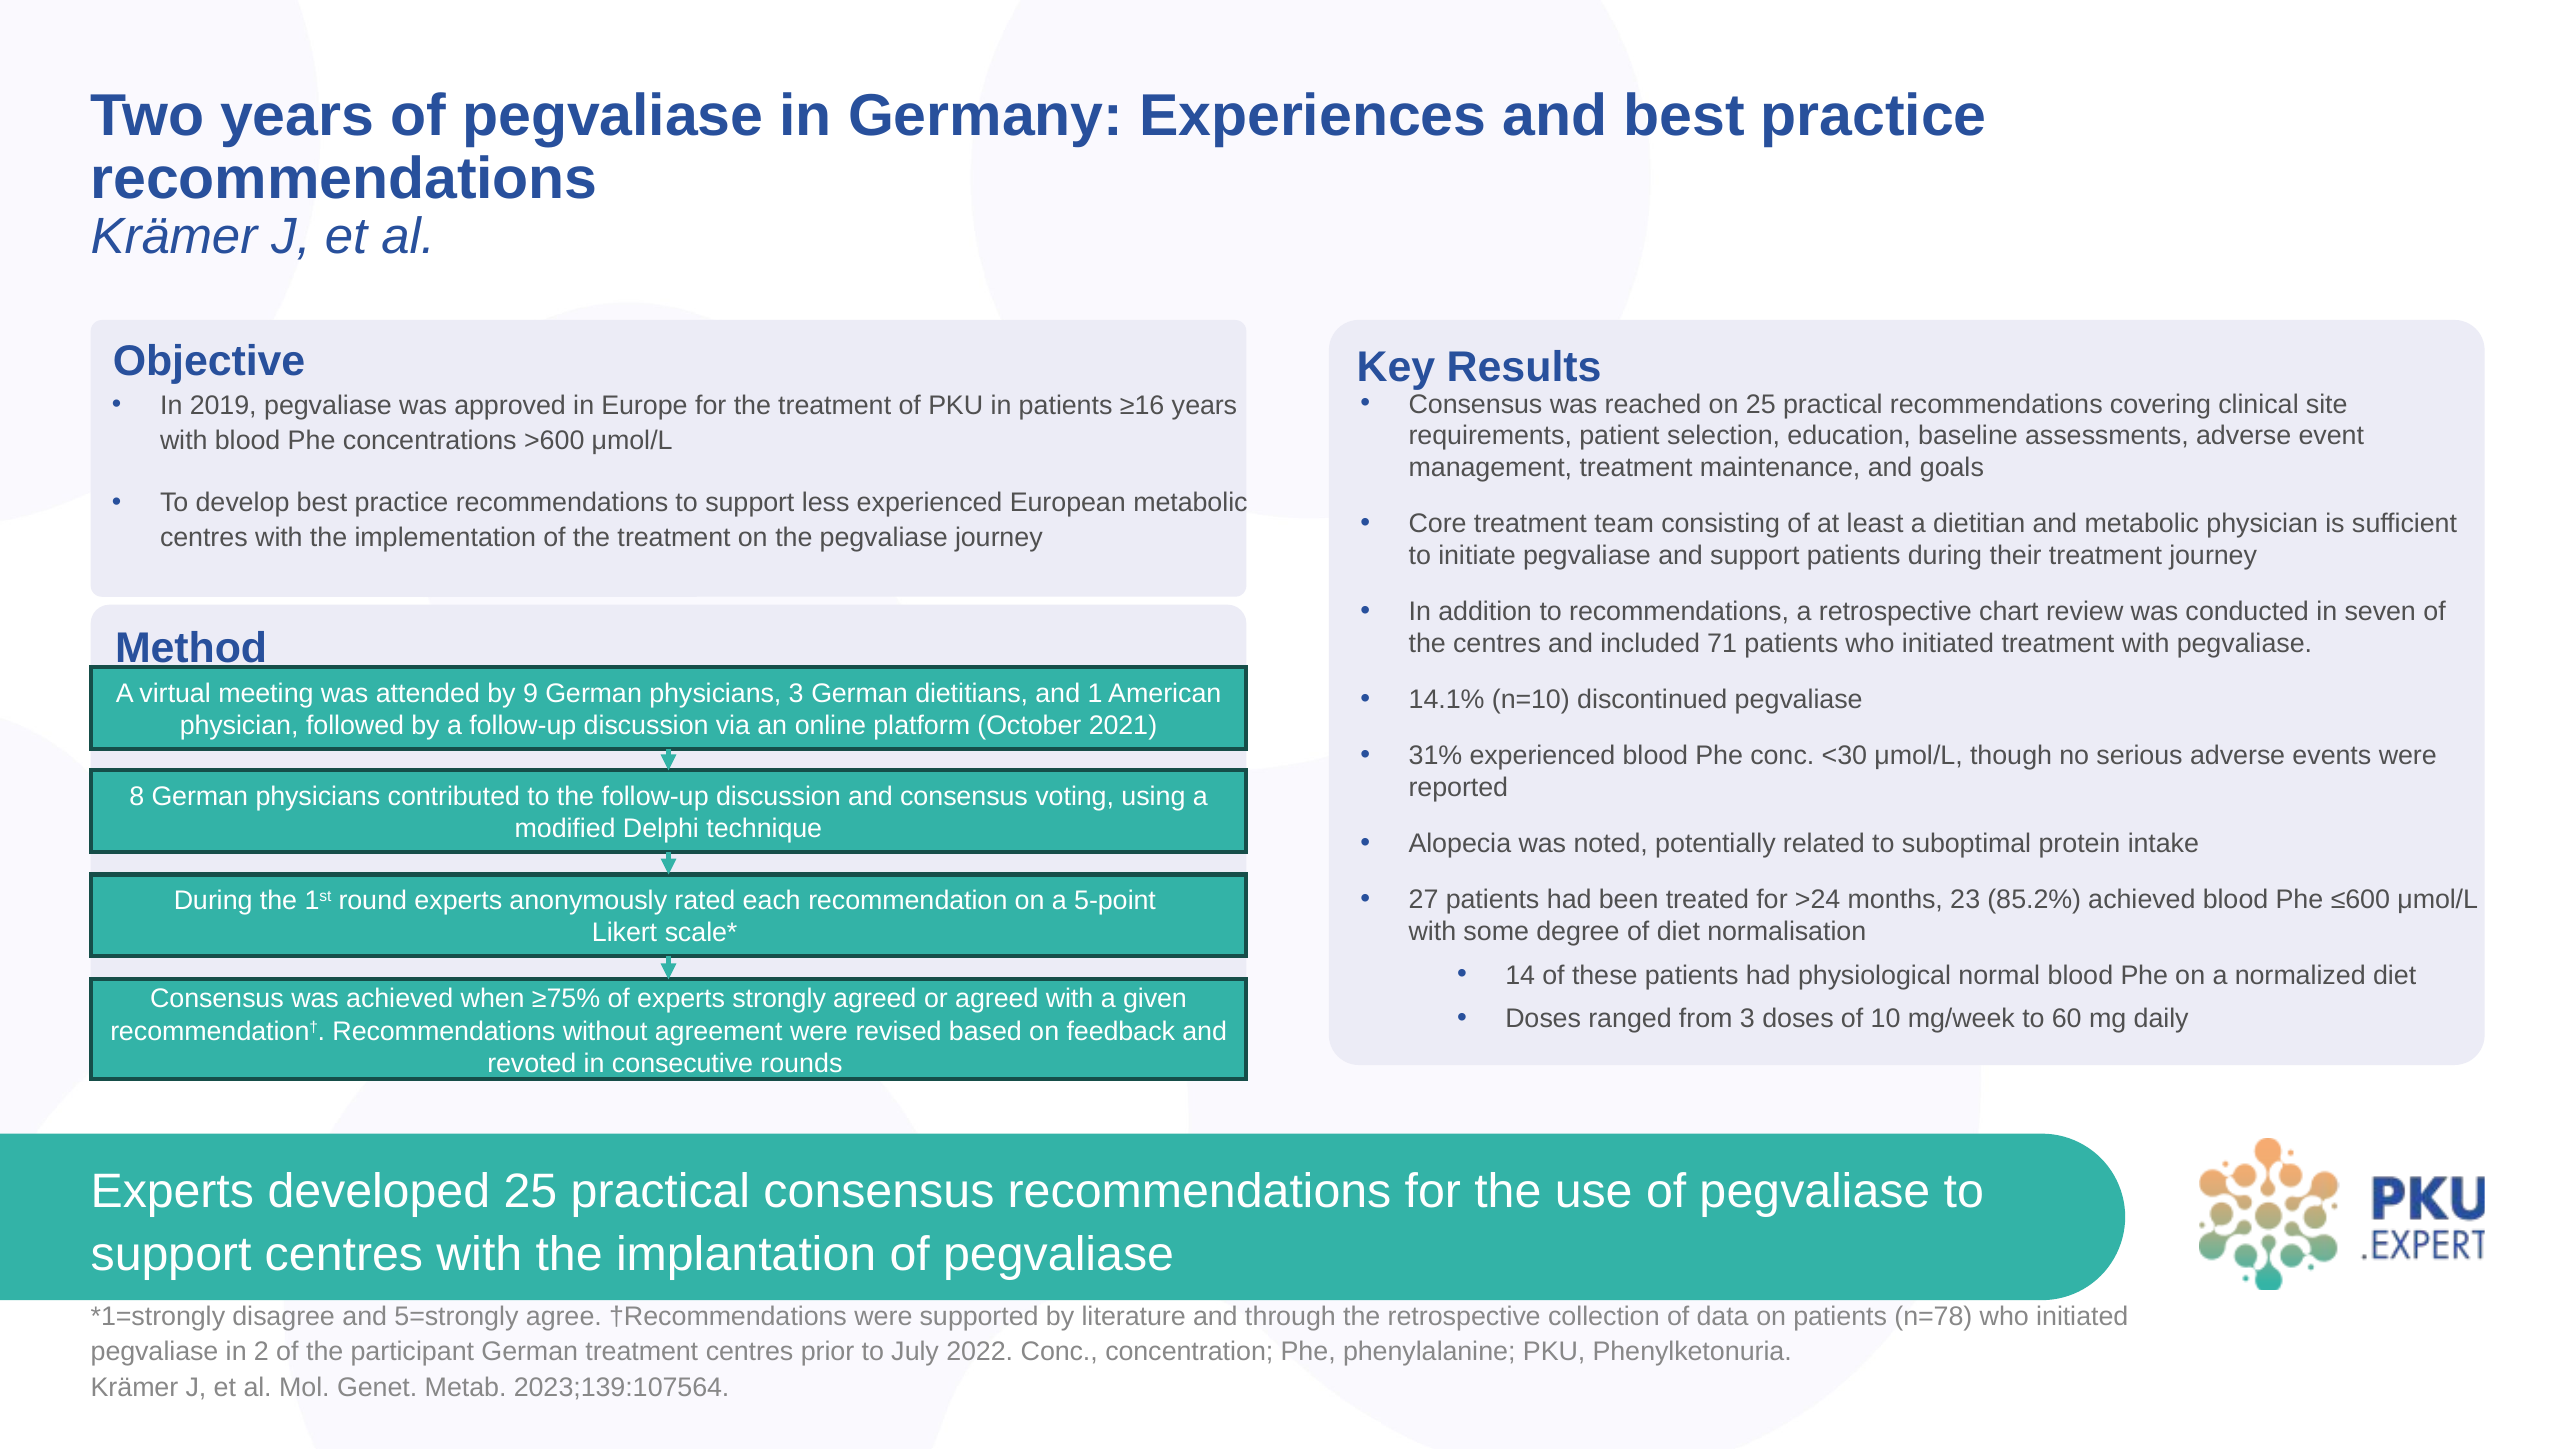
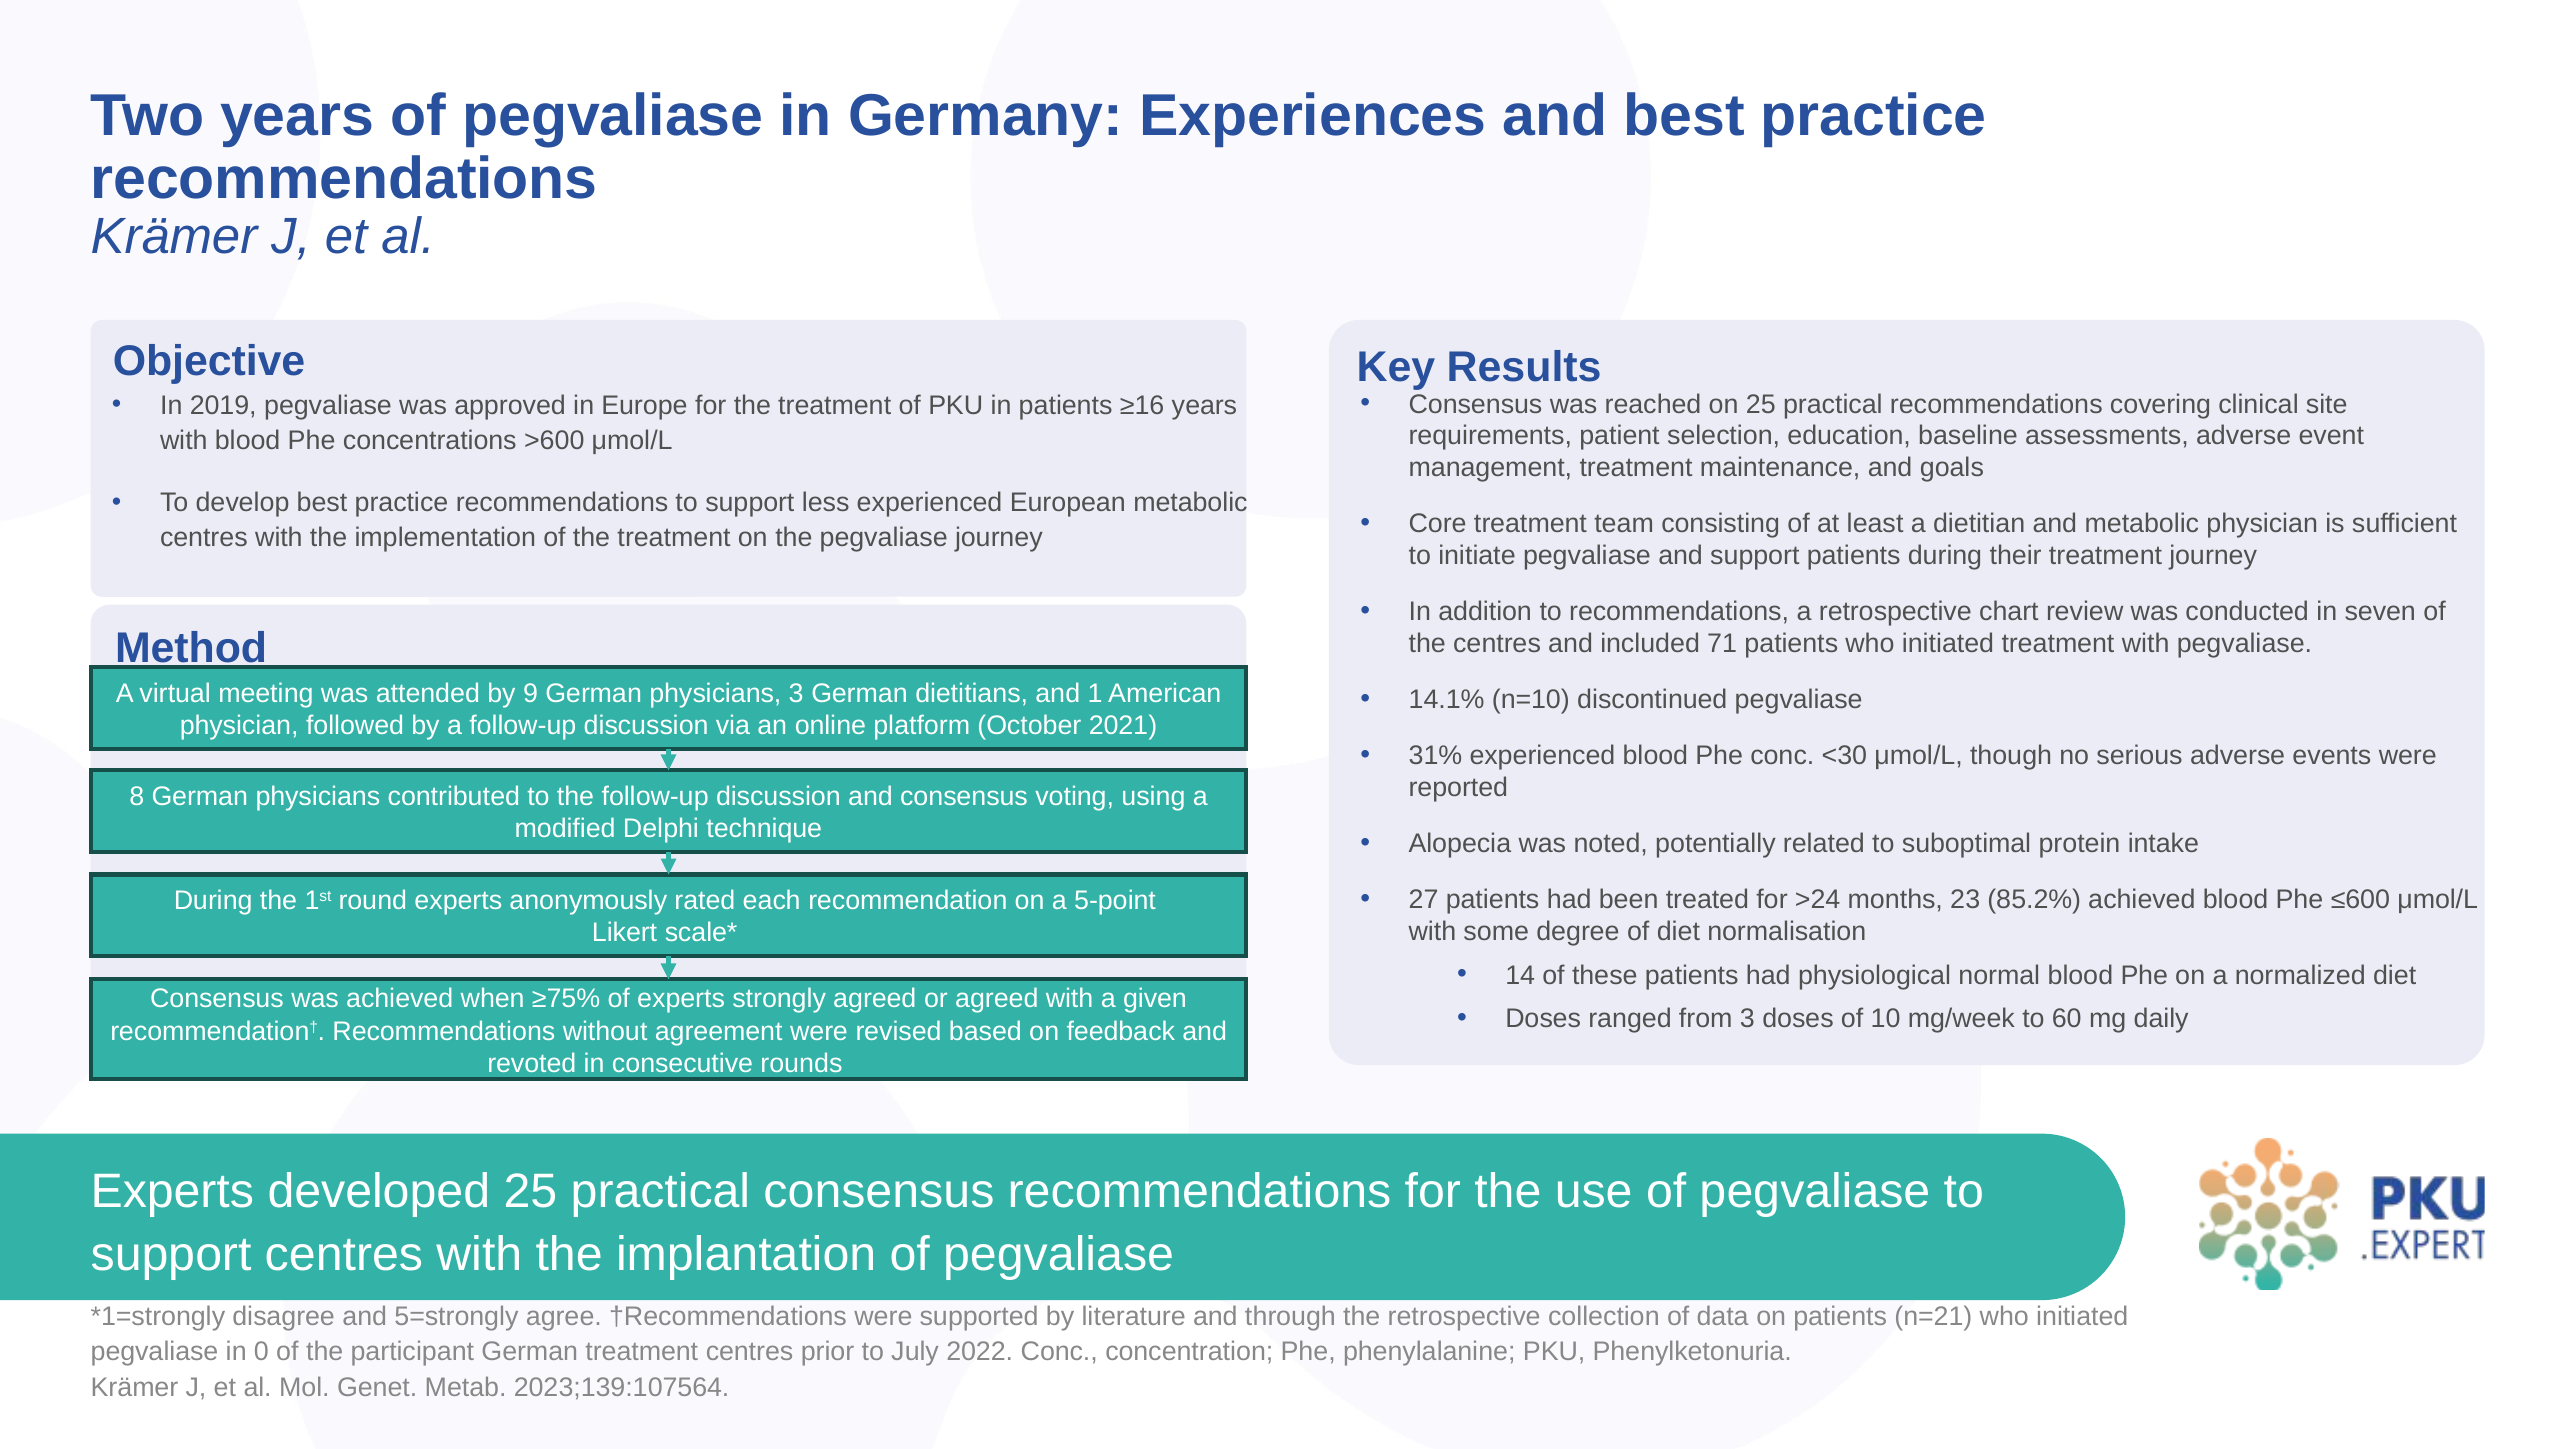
n=78: n=78 -> n=21
2: 2 -> 0
